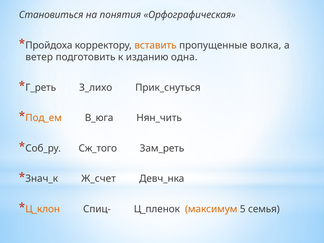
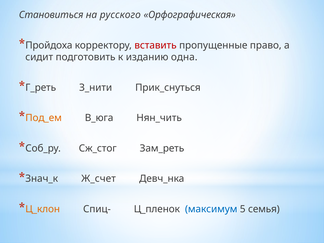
понятия: понятия -> русского
вставить colour: orange -> red
волка: волка -> право
ветер: ветер -> сидит
З_лихо: З_лихо -> З_нити
Сж_того: Сж_того -> Сж_стог
максимум colour: orange -> blue
